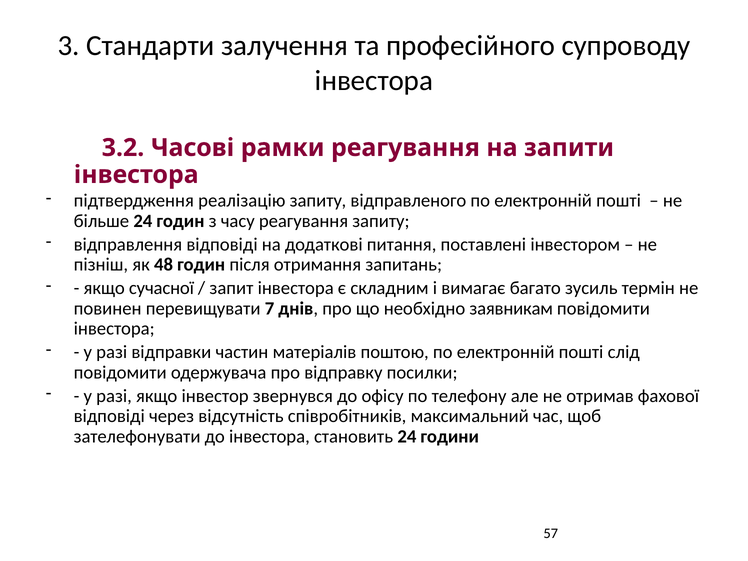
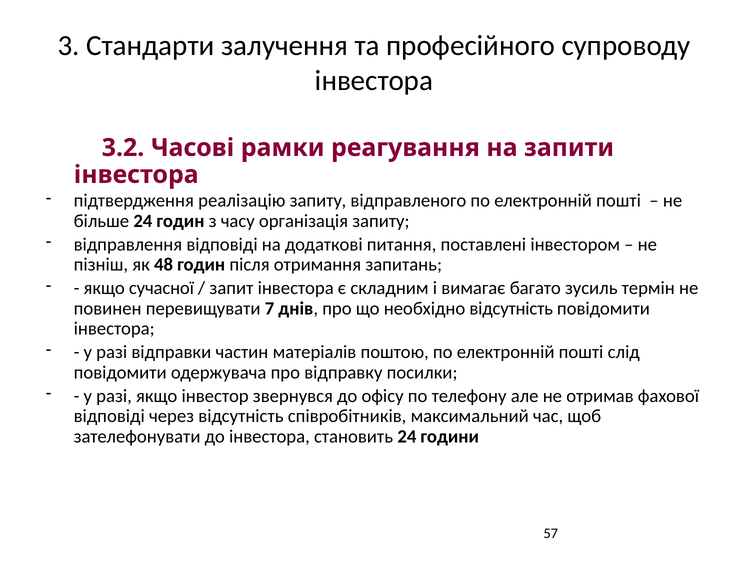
часу реагування: реагування -> організація
необхідно заявникам: заявникам -> відсутність
